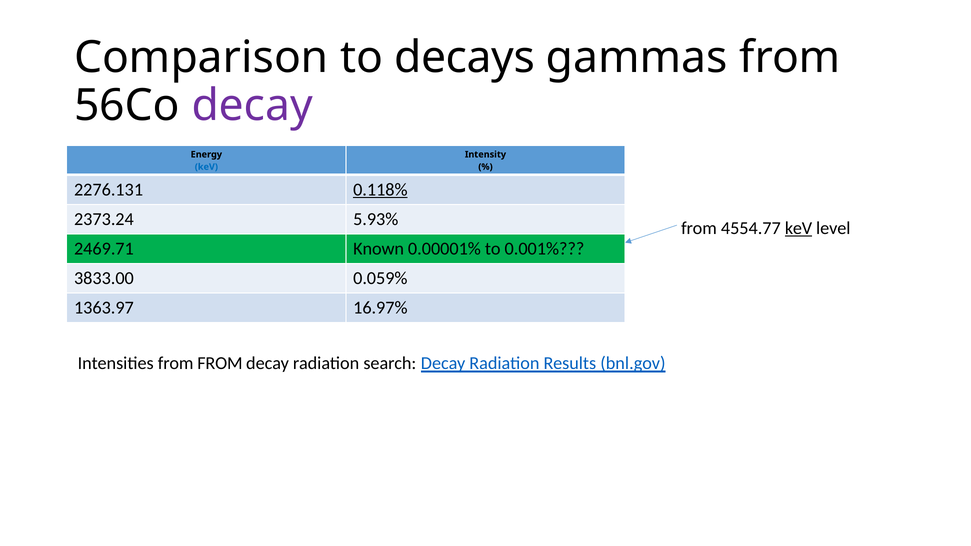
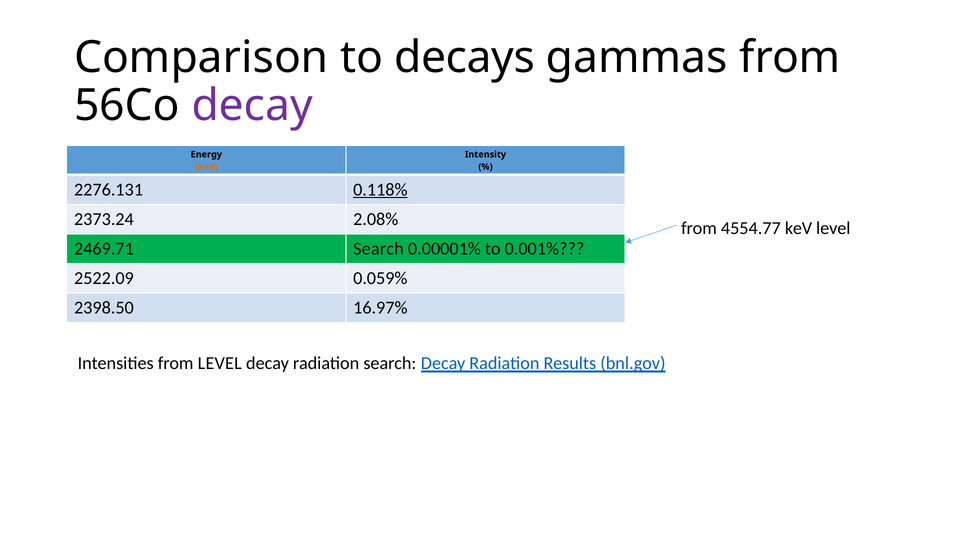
keV at (206, 167) colour: blue -> orange
5.93%: 5.93% -> 2.08%
keV at (799, 228) underline: present -> none
2469.71 Known: Known -> Search
3833.00: 3833.00 -> 2522.09
1363.97: 1363.97 -> 2398.50
from FROM: FROM -> LEVEL
